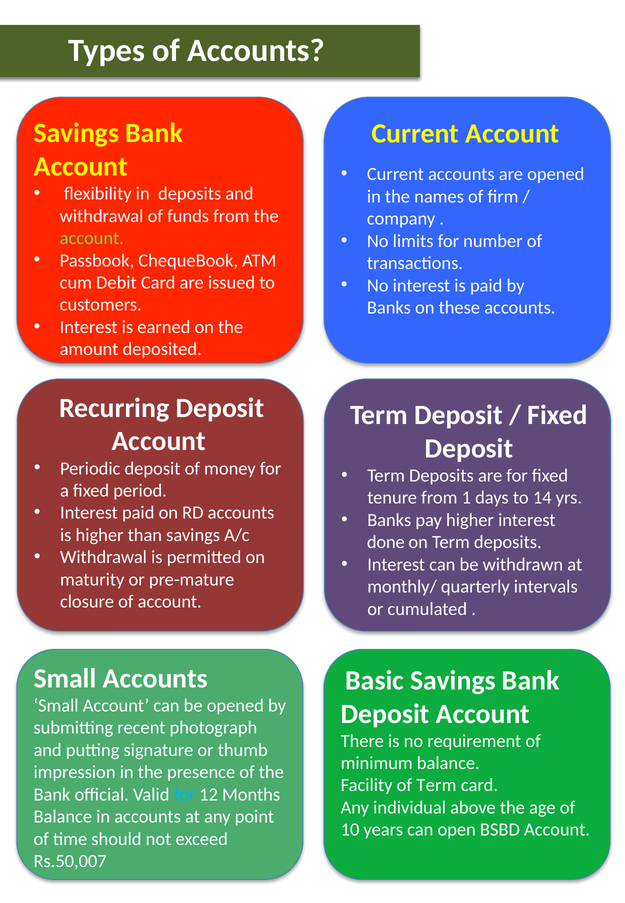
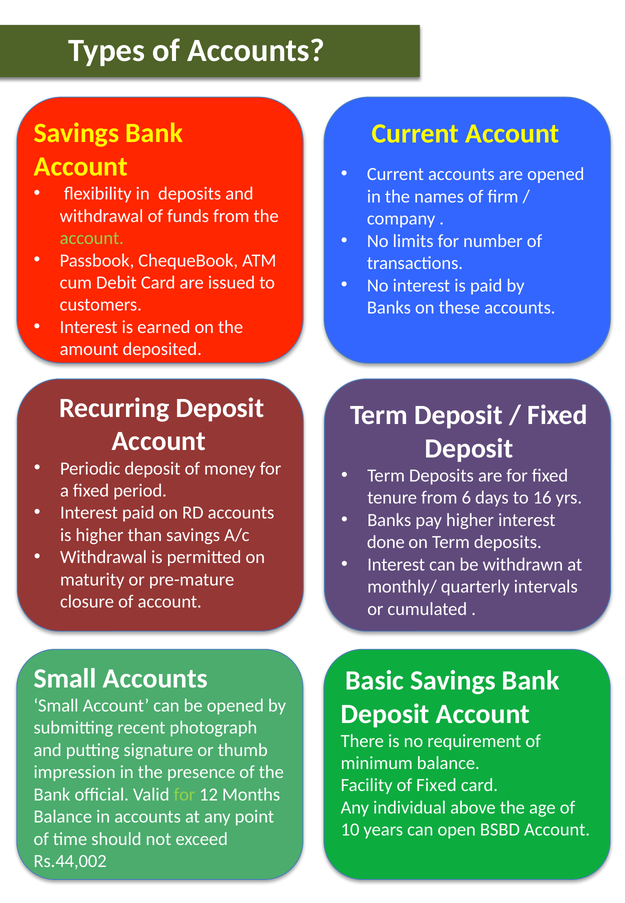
1: 1 -> 6
14: 14 -> 16
of Term: Term -> Fixed
for at (184, 794) colour: light blue -> light green
Rs.50,007: Rs.50,007 -> Rs.44,002
